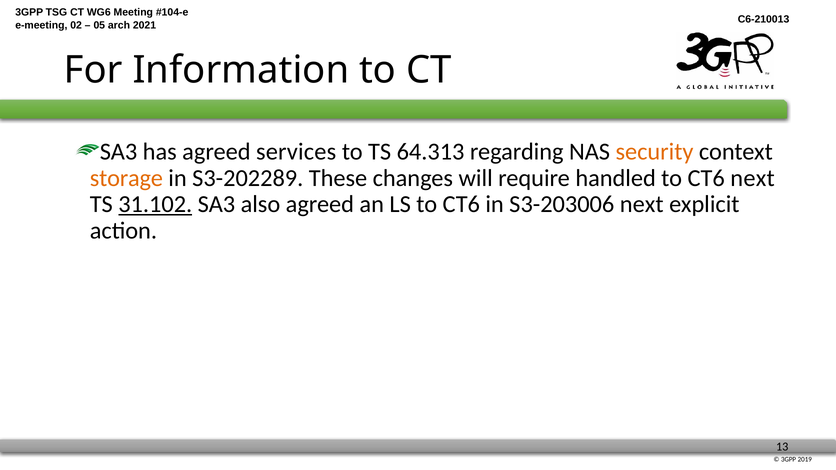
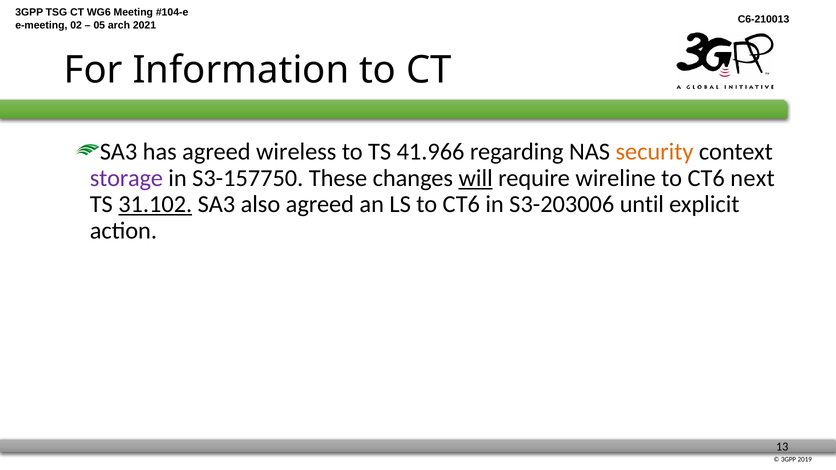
services: services -> wireless
64.313: 64.313 -> 41.966
storage colour: orange -> purple
S3-202289: S3-202289 -> S3-157750
will underline: none -> present
handled: handled -> wireline
S3-203006 next: next -> until
